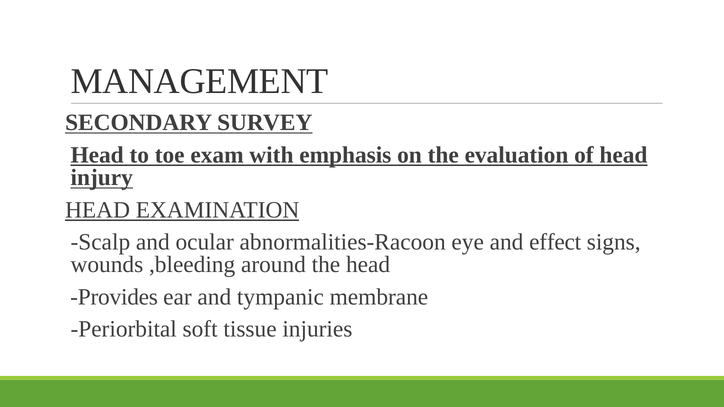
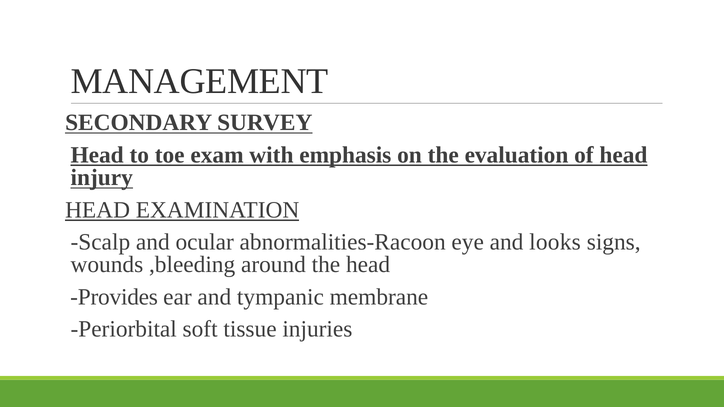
effect: effect -> looks
